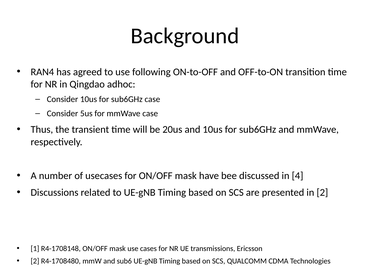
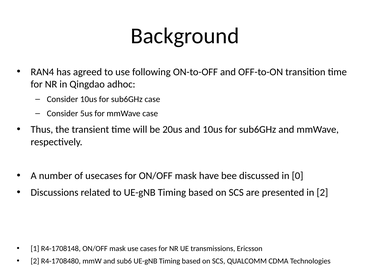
4: 4 -> 0
